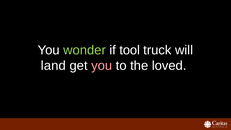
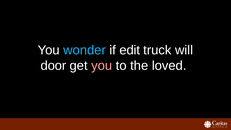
wonder colour: light green -> light blue
tool: tool -> edit
land: land -> door
